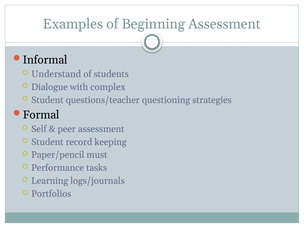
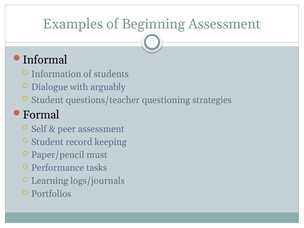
Understand: Understand -> Information
complex: complex -> arguably
